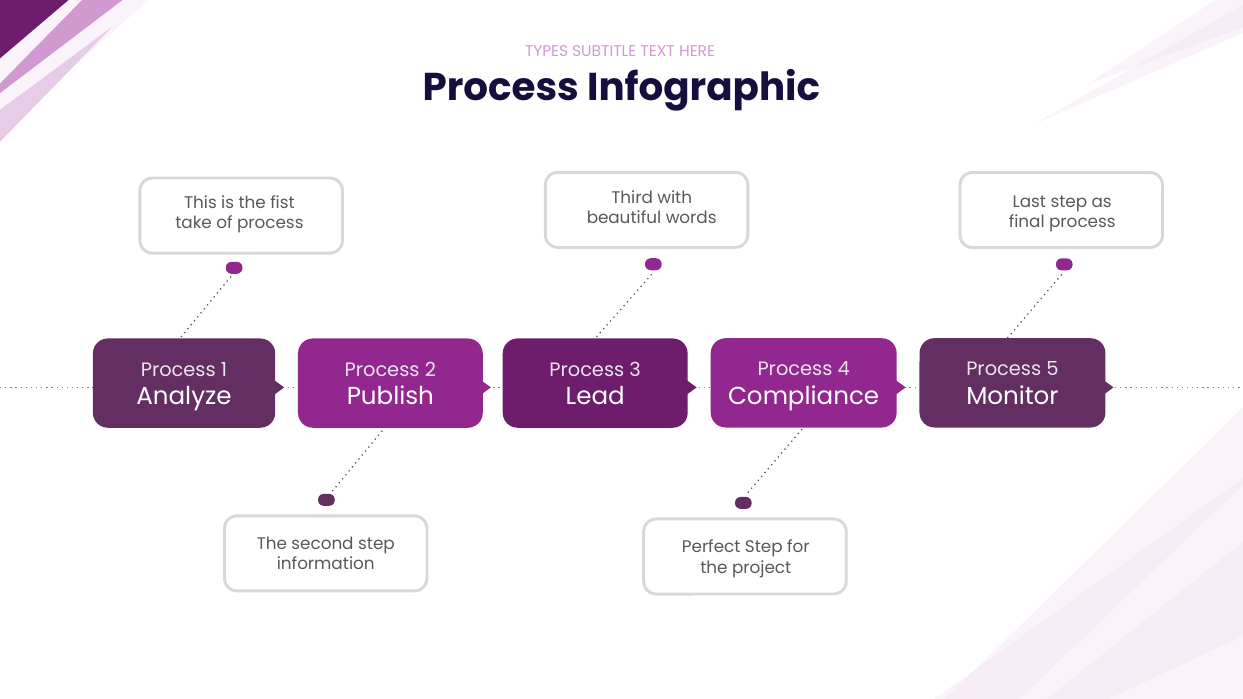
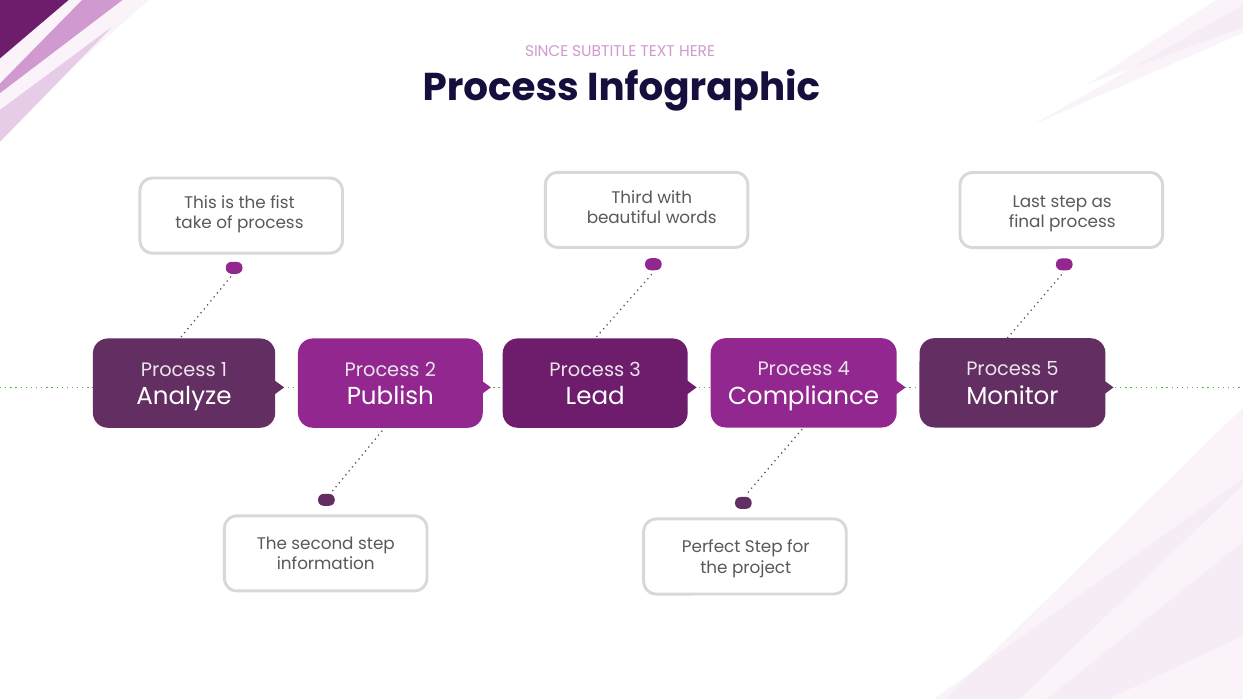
TYPES: TYPES -> SINCE
